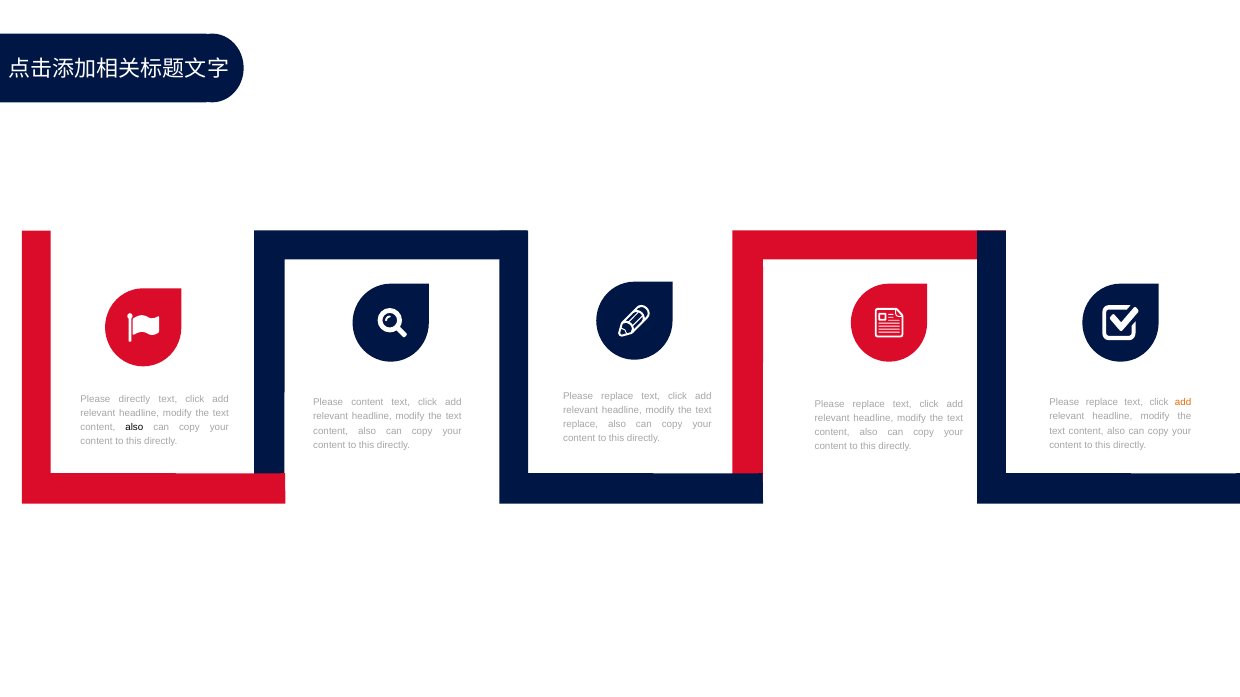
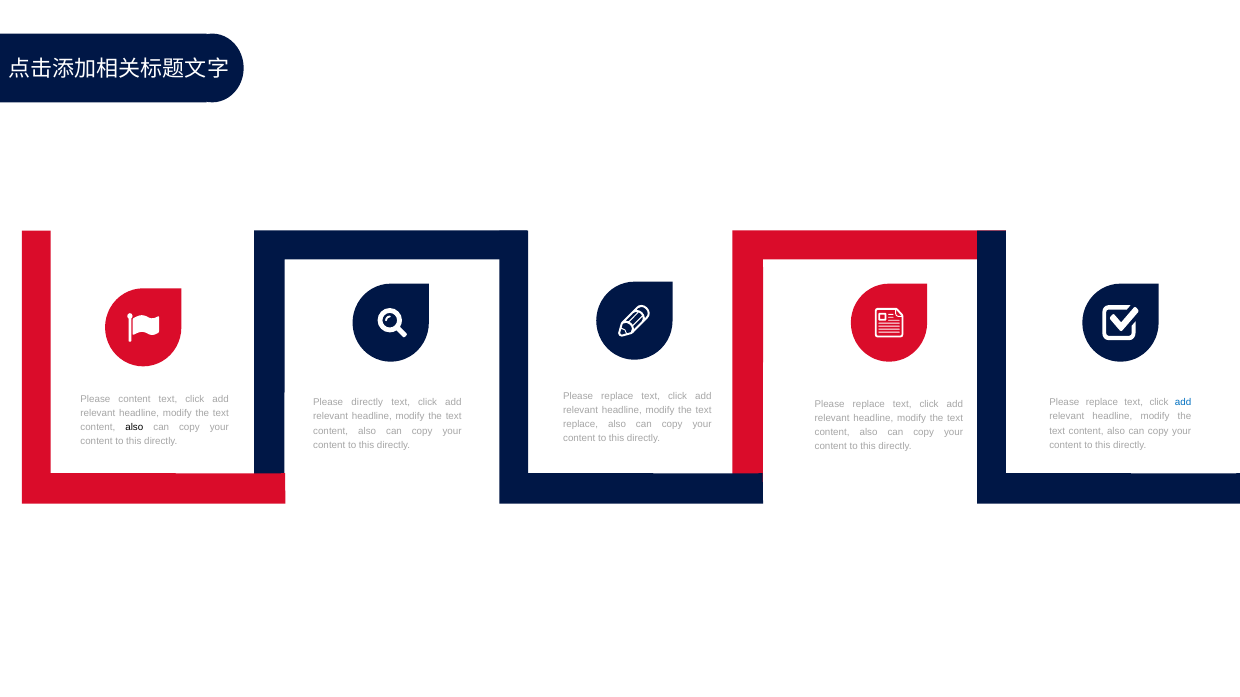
Please directly: directly -> content
Please content: content -> directly
add at (1183, 403) colour: orange -> blue
